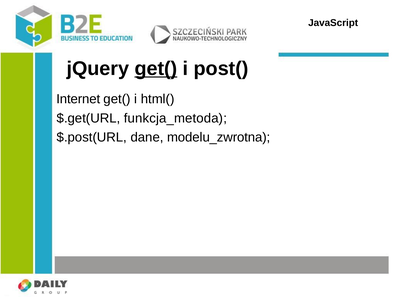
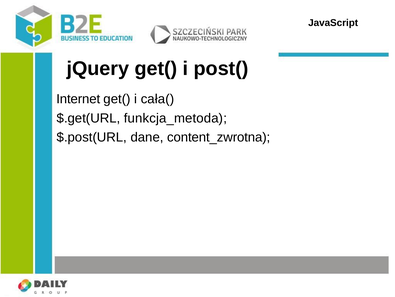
get( at (156, 68) underline: present -> none
html(: html( -> cała(
modelu_zwrotna: modelu_zwrotna -> content_zwrotna
